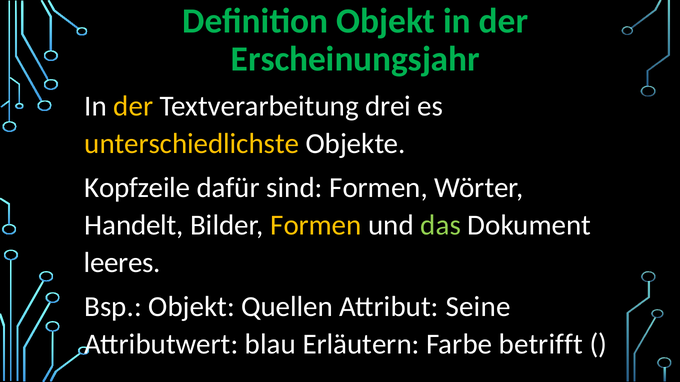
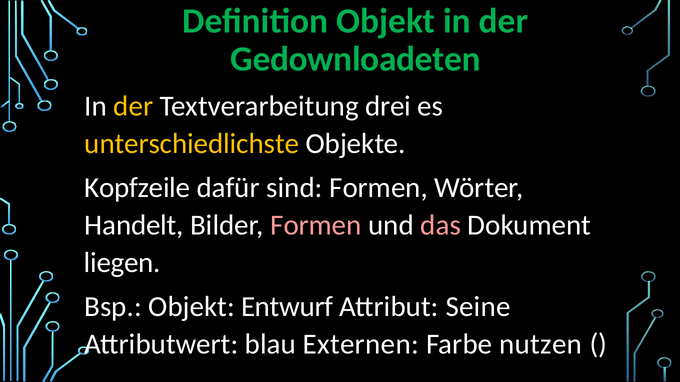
Erscheinungsjahr: Erscheinungsjahr -> Gedownloadeten
Formen at (316, 226) colour: yellow -> pink
das colour: light green -> pink
leeres: leeres -> liegen
Quellen: Quellen -> Entwurf
Erläutern: Erläutern -> Externen
betrifft: betrifft -> nutzen
